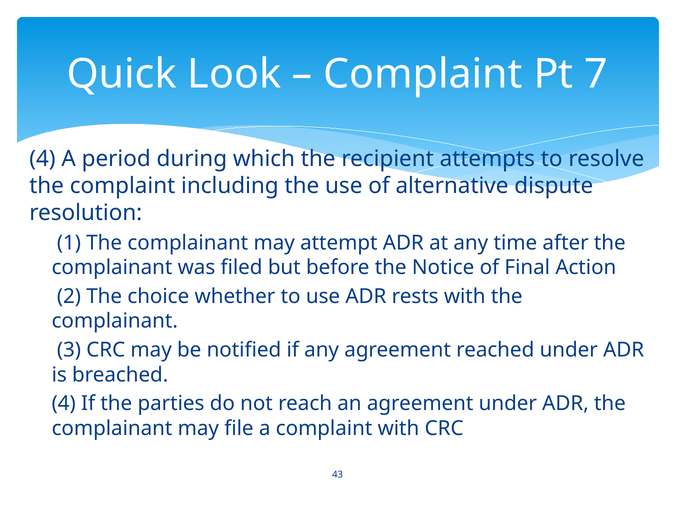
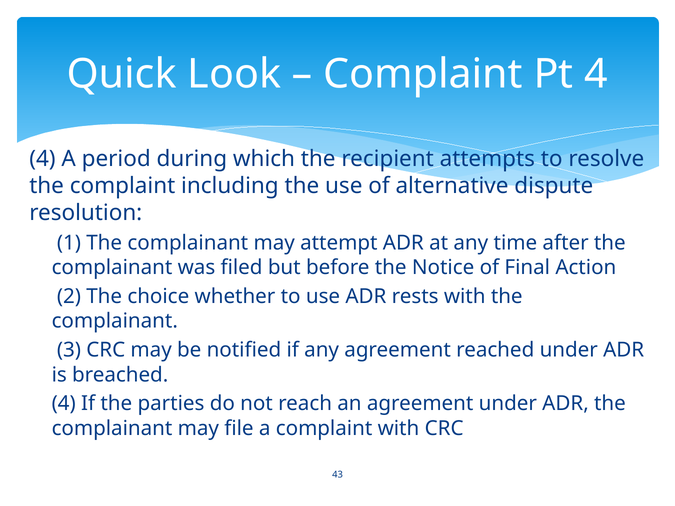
Pt 7: 7 -> 4
